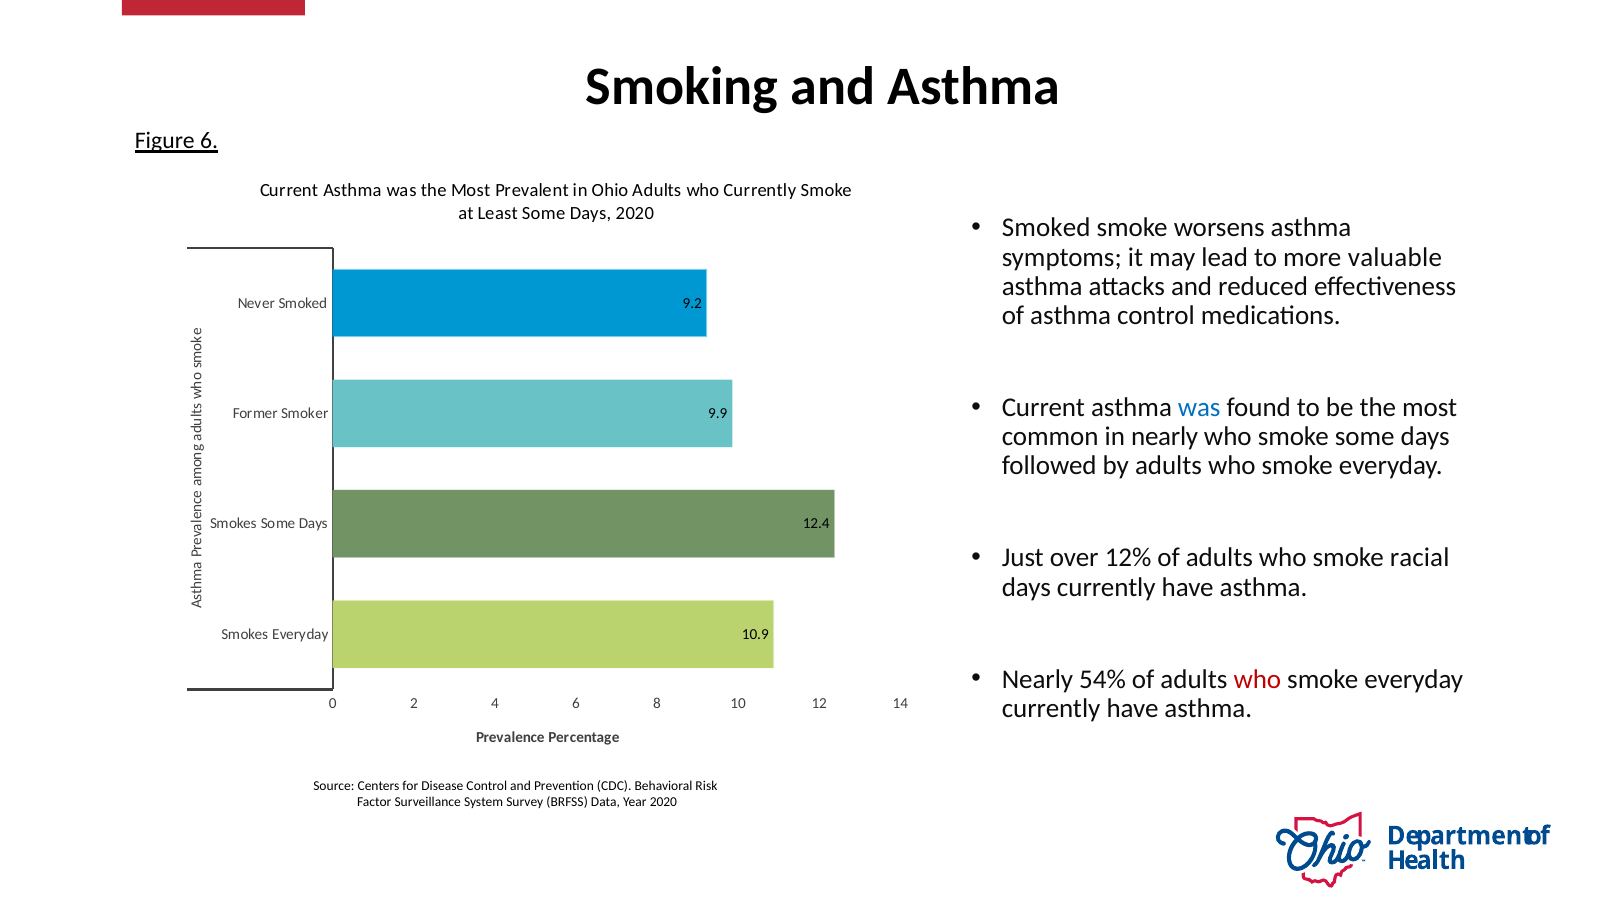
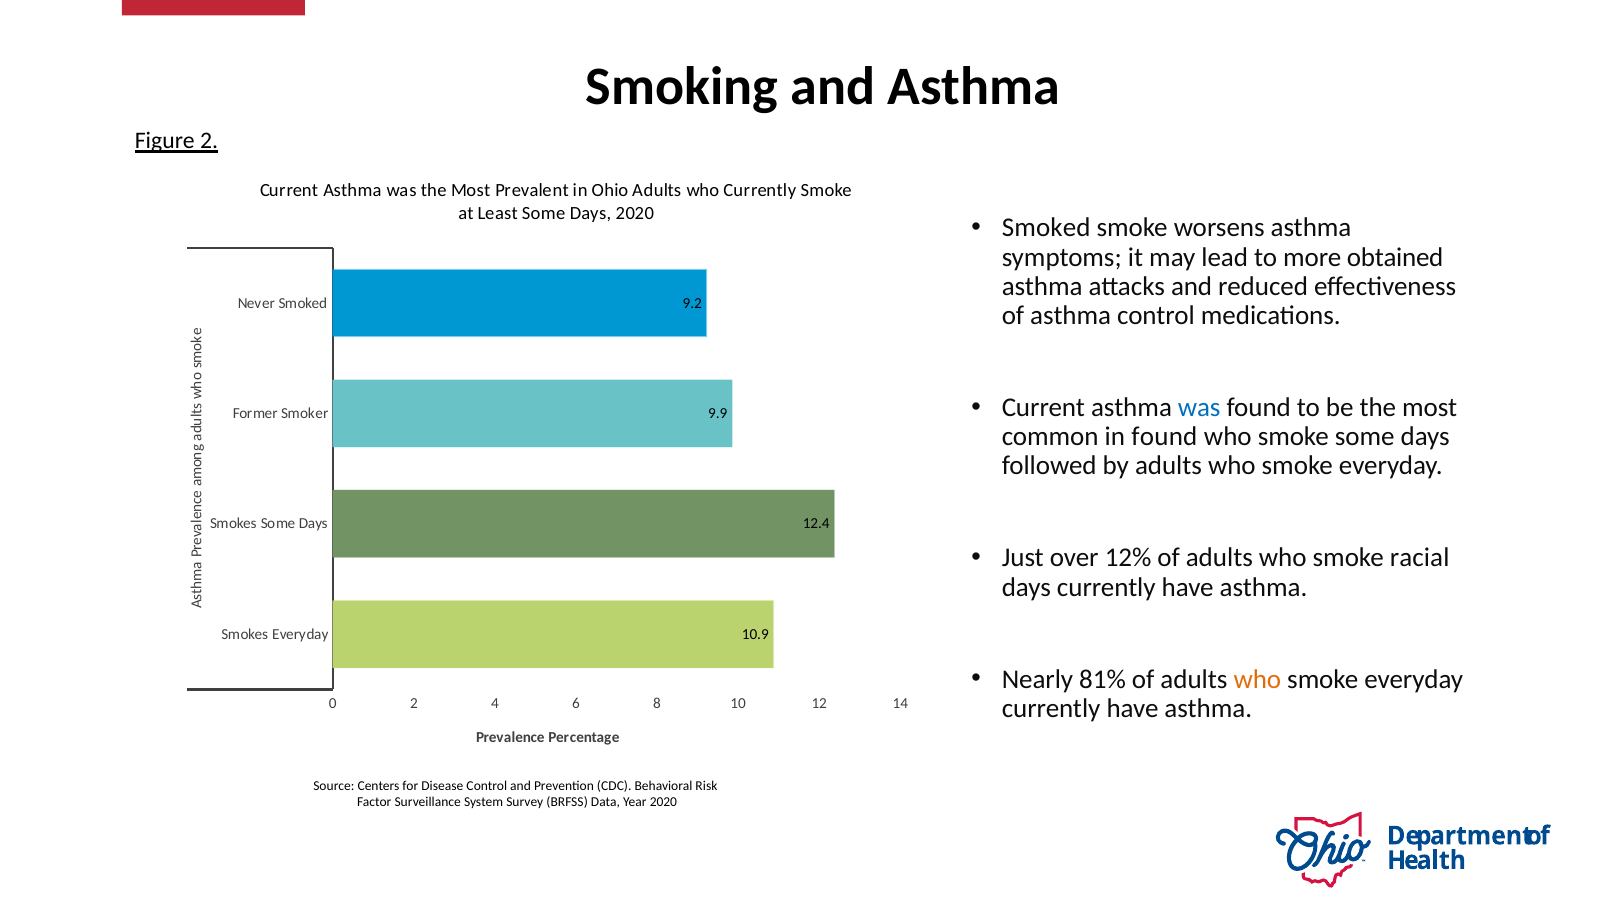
Figure 6: 6 -> 2
valuable: valuable -> obtained
in nearly: nearly -> found
54%: 54% -> 81%
who at (1257, 679) colour: red -> orange
